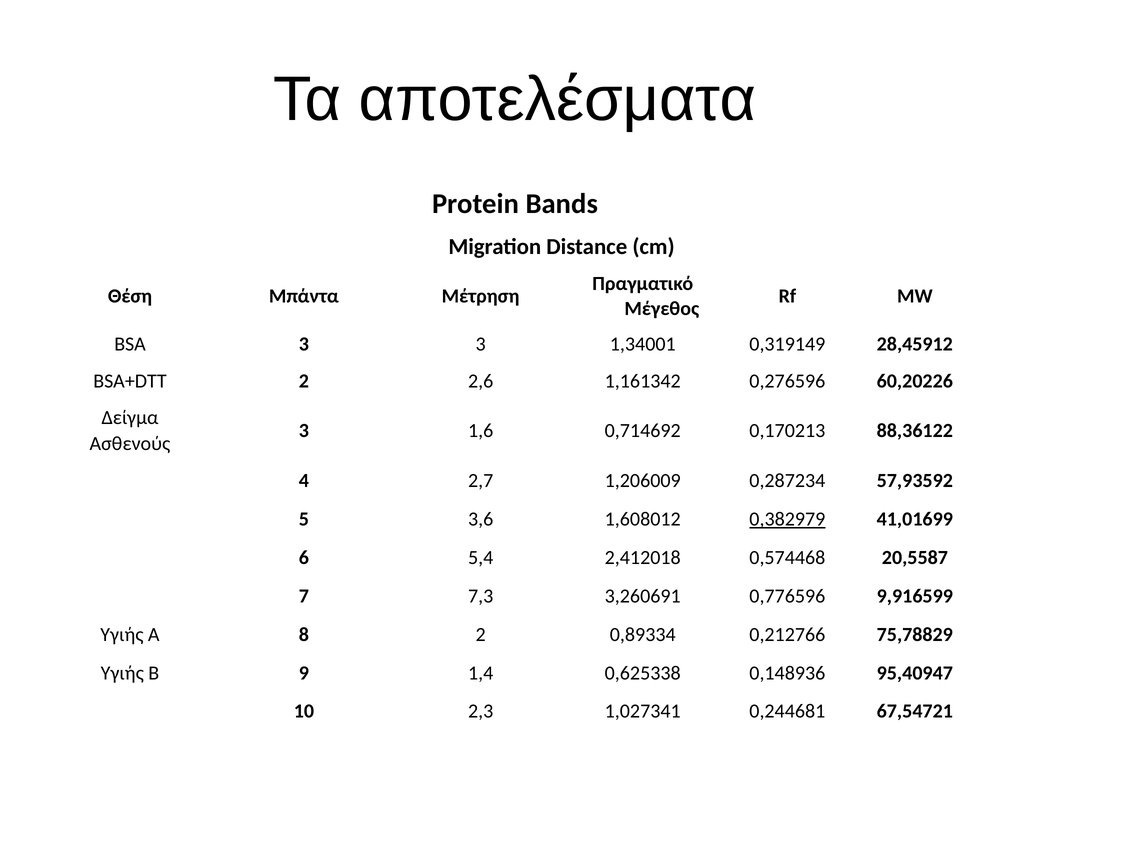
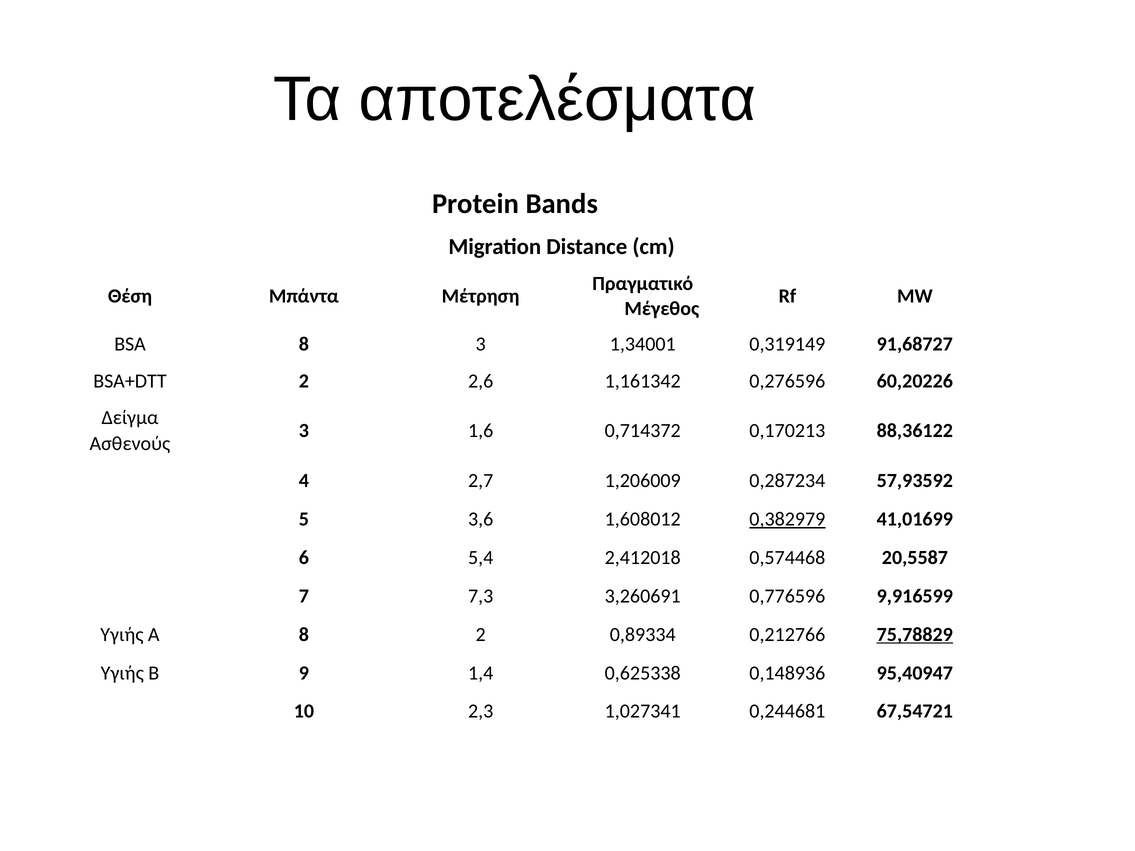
BSA 3: 3 -> 8
28,45912: 28,45912 -> 91,68727
0,714692: 0,714692 -> 0,714372
75,78829 underline: none -> present
